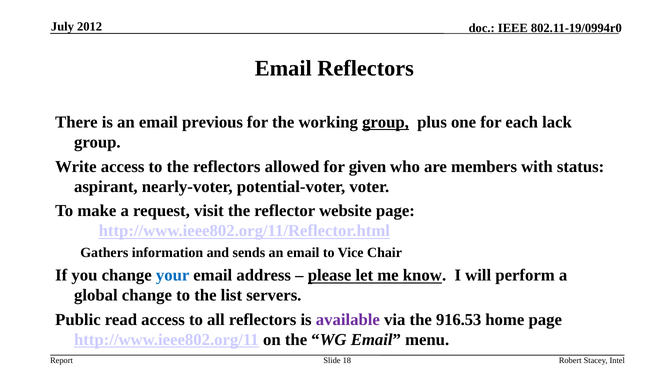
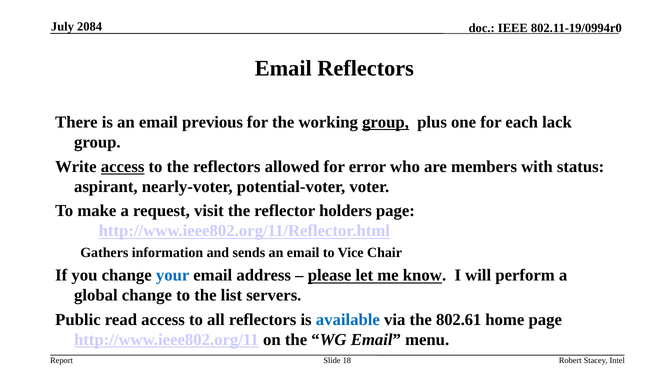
2012: 2012 -> 2084
access at (123, 167) underline: none -> present
given: given -> error
website: website -> holders
available colour: purple -> blue
916.53: 916.53 -> 802.61
